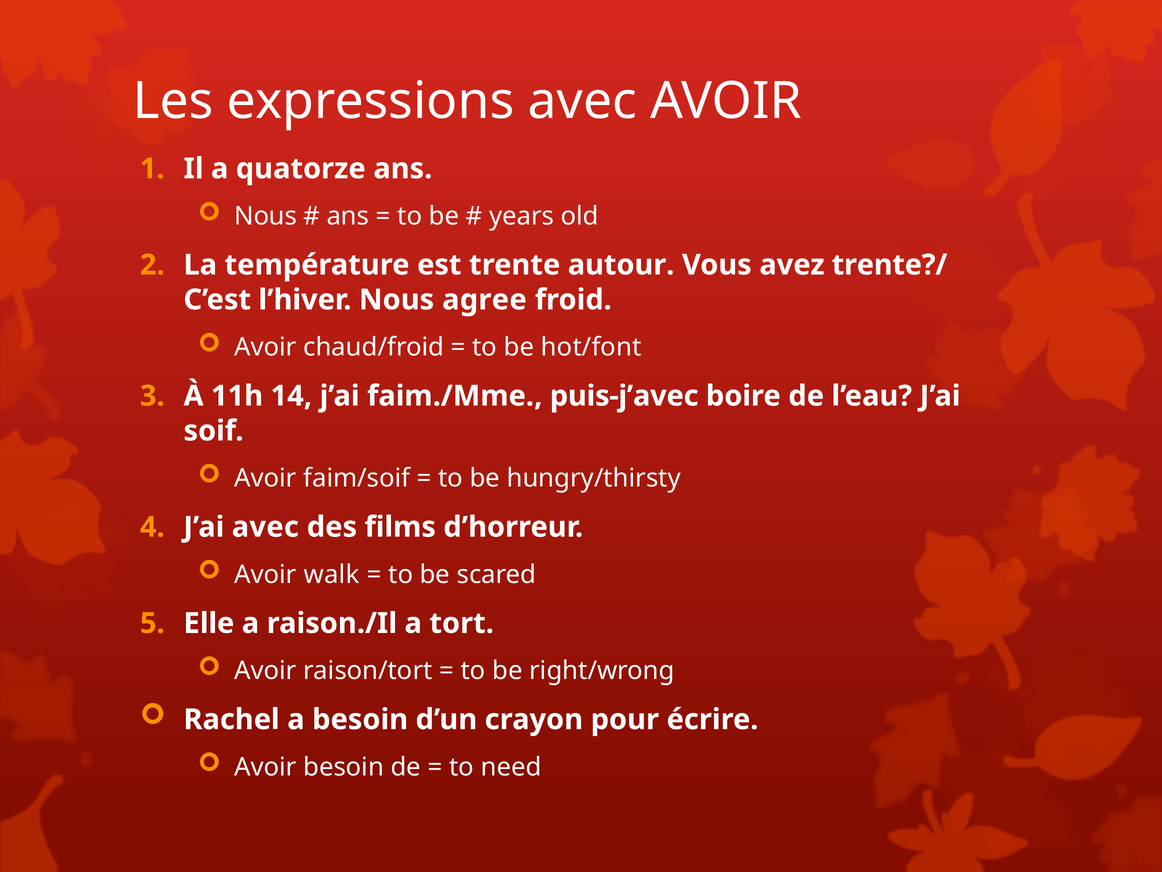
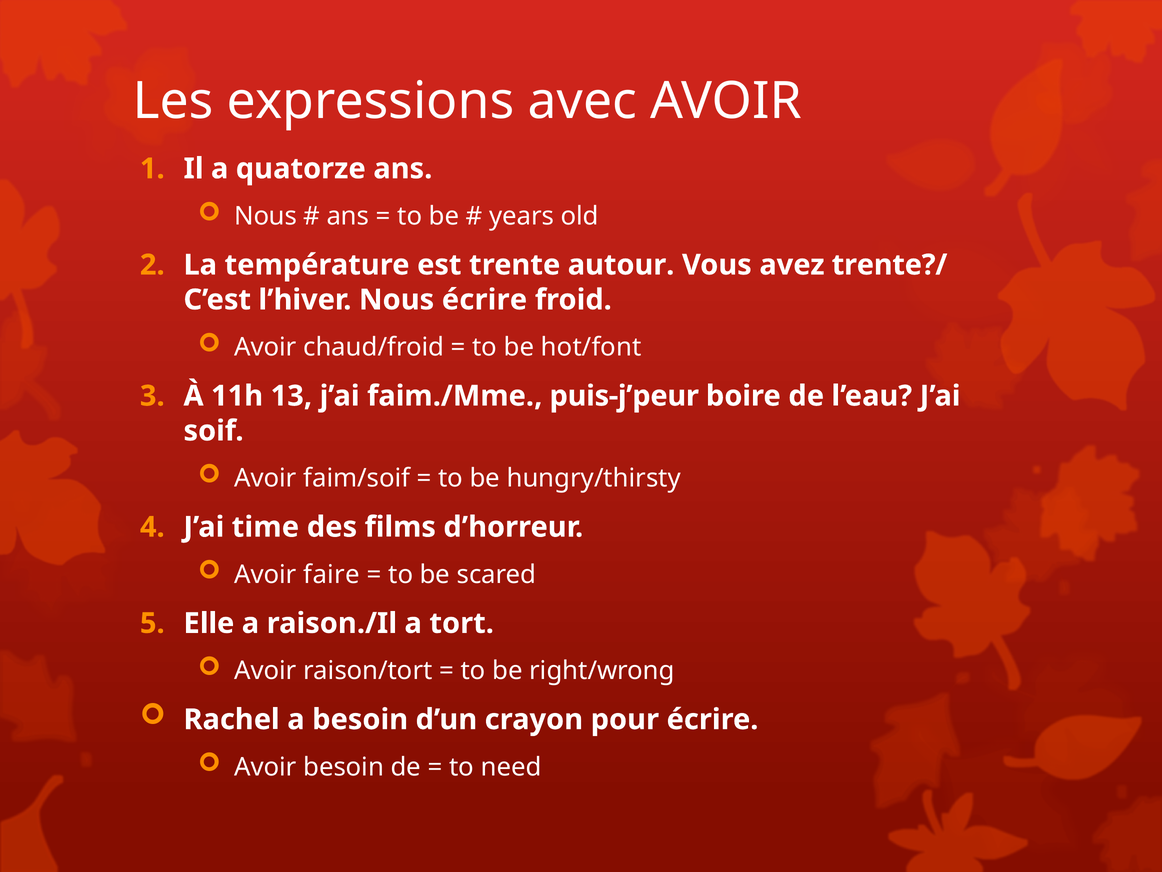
Nous agree: agree -> écrire
14: 14 -> 13
puis-j’avec: puis-j’avec -> puis-j’peur
J’ai avec: avec -> time
walk: walk -> faire
